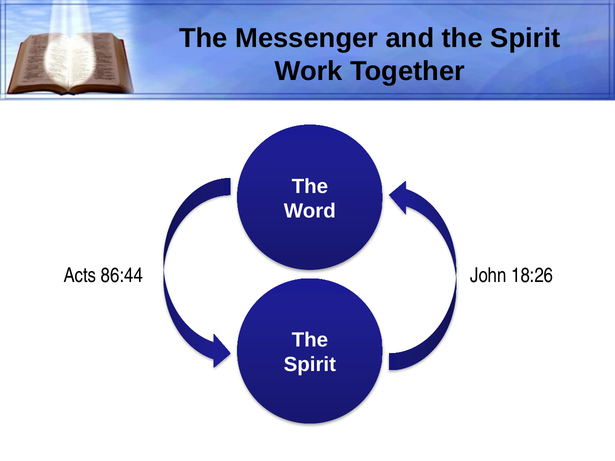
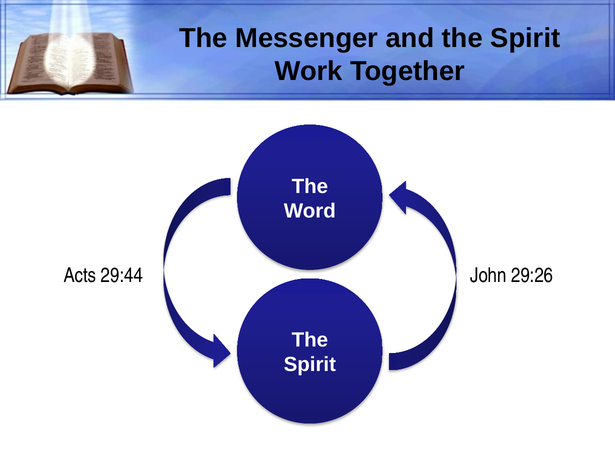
86:44: 86:44 -> 29:44
18:26: 18:26 -> 29:26
